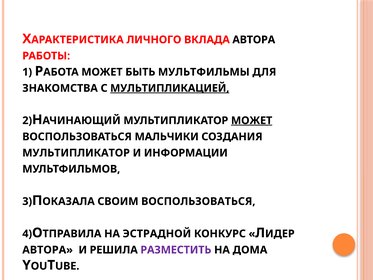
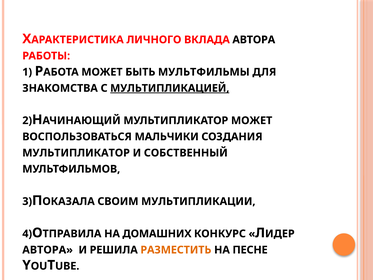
МОЖЕТ at (252, 120) underline: present -> none
ИНФОРМАЦИИ: ИНФОРМАЦИИ -> СОБСТВЕННЫЙ
СВОИМ ВОСПОЛЬЗОВАТЬСЯ: ВОСПОЛЬЗОВАТЬСЯ -> МУЛЬТИПЛИКАЦИИ
ЭСТРАДНОЙ: ЭСТРАДНОЙ -> ДОМАШНИХ
РАЗМЕСТИТЬ colour: purple -> orange
ДОМА: ДОМА -> ПЕСНЕ
